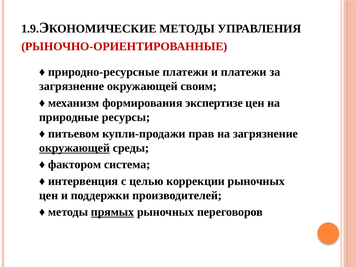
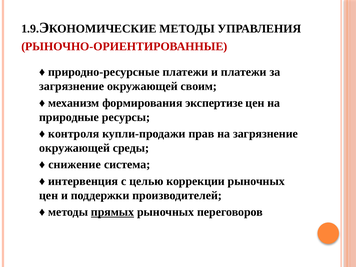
питьевом: питьевом -> контроля
окружающей at (75, 148) underline: present -> none
фактором: фактором -> снижение
